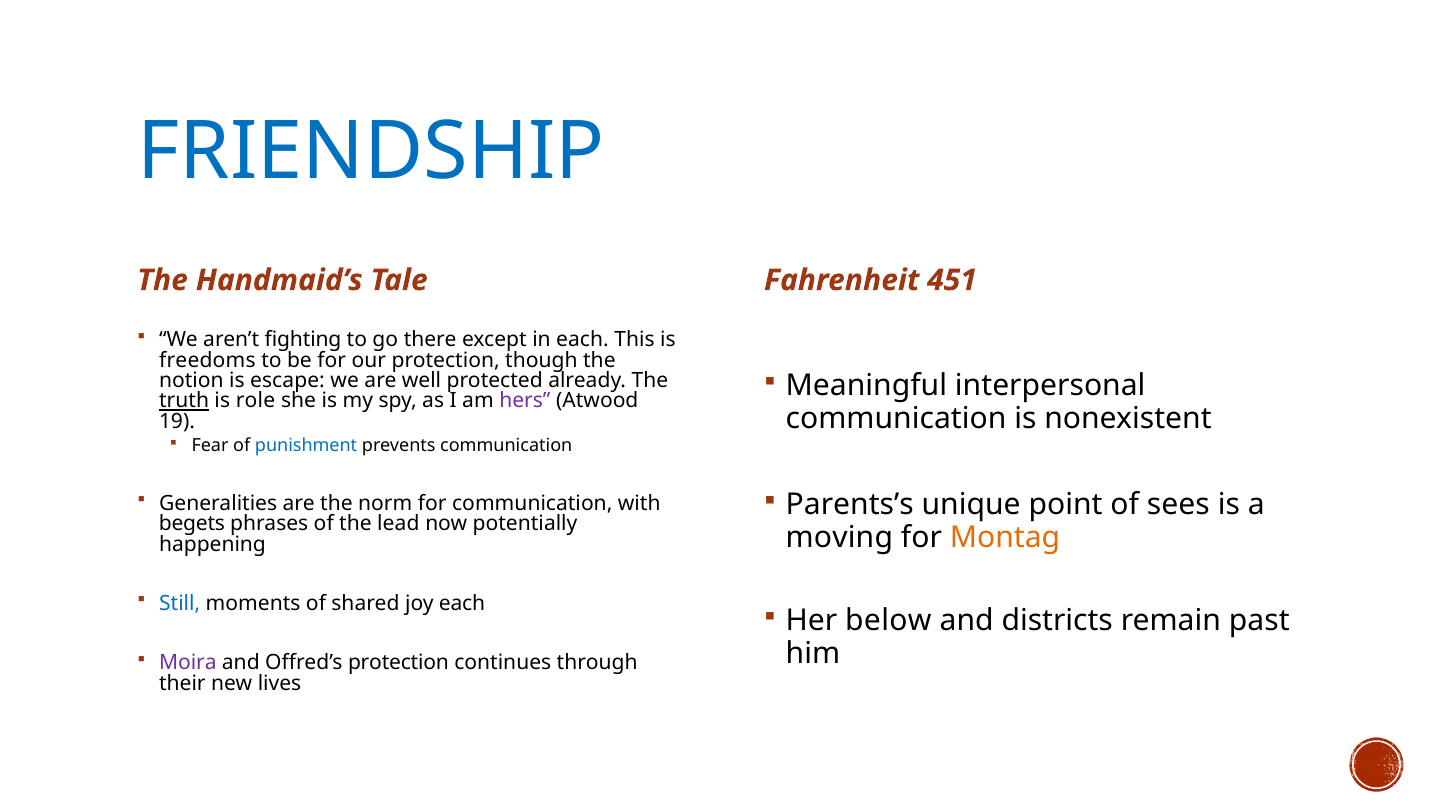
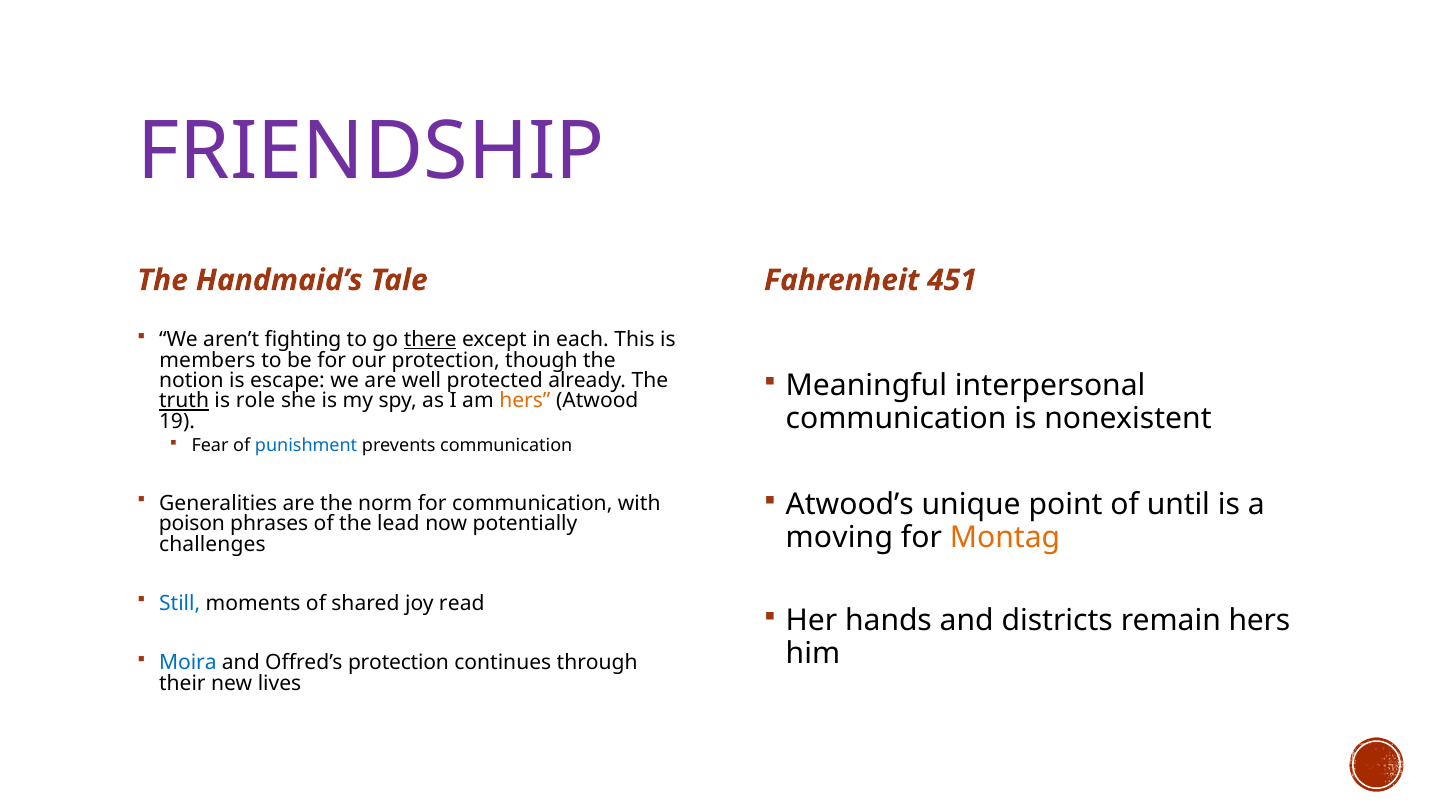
FRIENDSHIP colour: blue -> purple
there underline: none -> present
freedoms: freedoms -> members
hers at (525, 401) colour: purple -> orange
Parents’s: Parents’s -> Atwood’s
sees: sees -> until
begets: begets -> poison
happening: happening -> challenges
joy each: each -> read
below: below -> hands
remain past: past -> hers
Moira colour: purple -> blue
